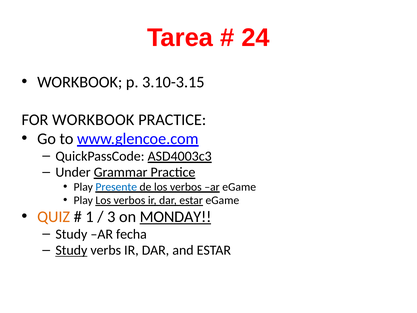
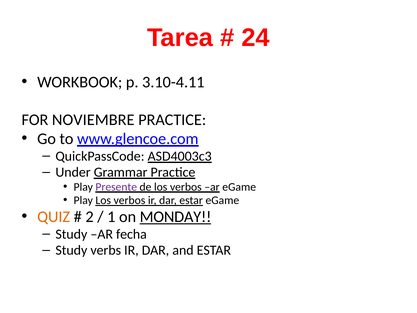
3.10-3.15: 3.10-3.15 -> 3.10-4.11
FOR WORKBOOK: WORKBOOK -> NOVIEMBRE
Presente colour: blue -> purple
1: 1 -> 2
3: 3 -> 1
Study at (71, 250) underline: present -> none
